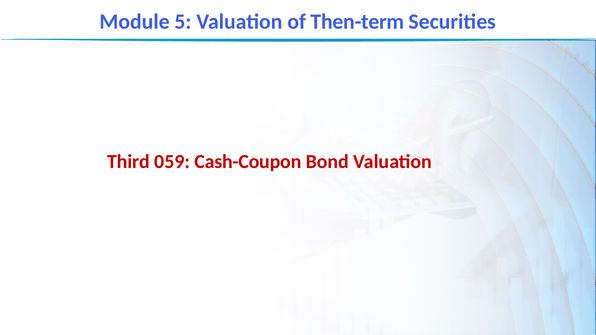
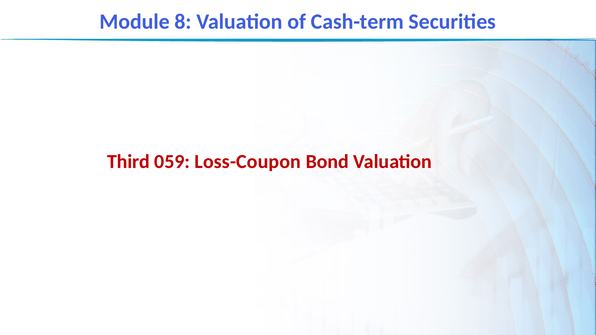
5: 5 -> 8
Then-term: Then-term -> Cash-term
Cash-Coupon: Cash-Coupon -> Loss-Coupon
